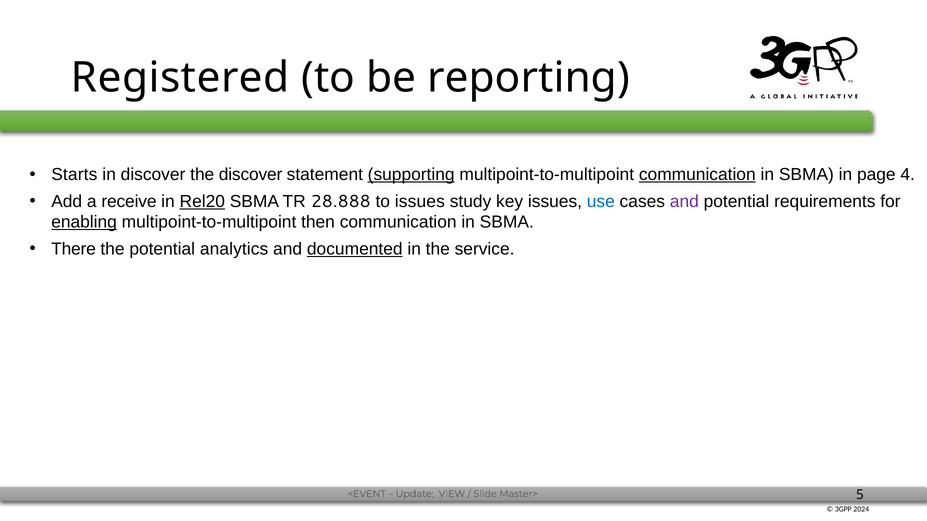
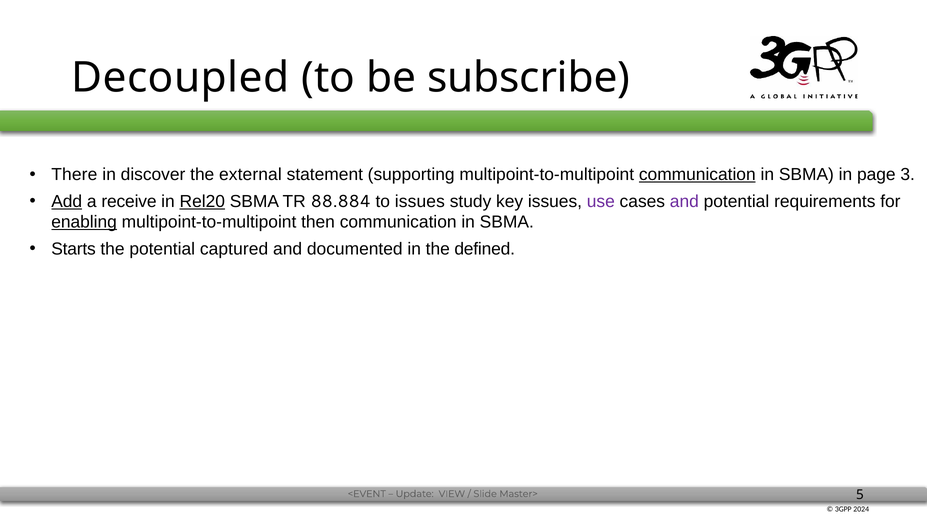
Registered: Registered -> Decoupled
reporting: reporting -> subscribe
Starts: Starts -> There
the discover: discover -> external
supporting underline: present -> none
4: 4 -> 3
Add underline: none -> present
28.888: 28.888 -> 88.884
use colour: blue -> purple
There: There -> Starts
analytics: analytics -> captured
documented underline: present -> none
service: service -> defined
